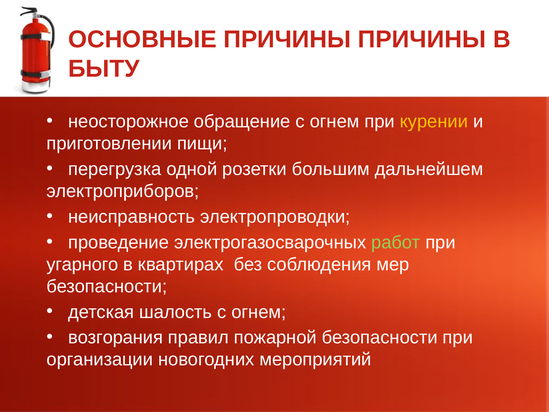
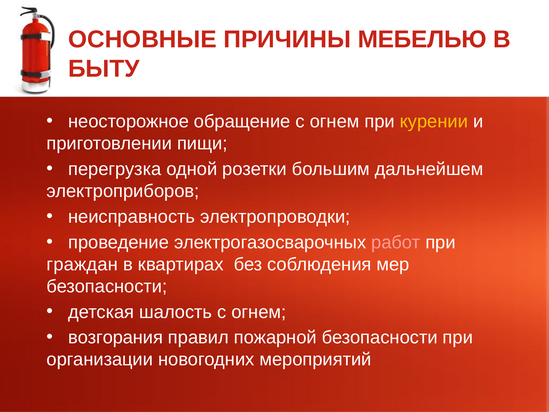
ПРИЧИНЫ ПРИЧИНЫ: ПРИЧИНЫ -> МЕБЕЛЬЮ
работ colour: light green -> pink
угарного: угарного -> граждан
